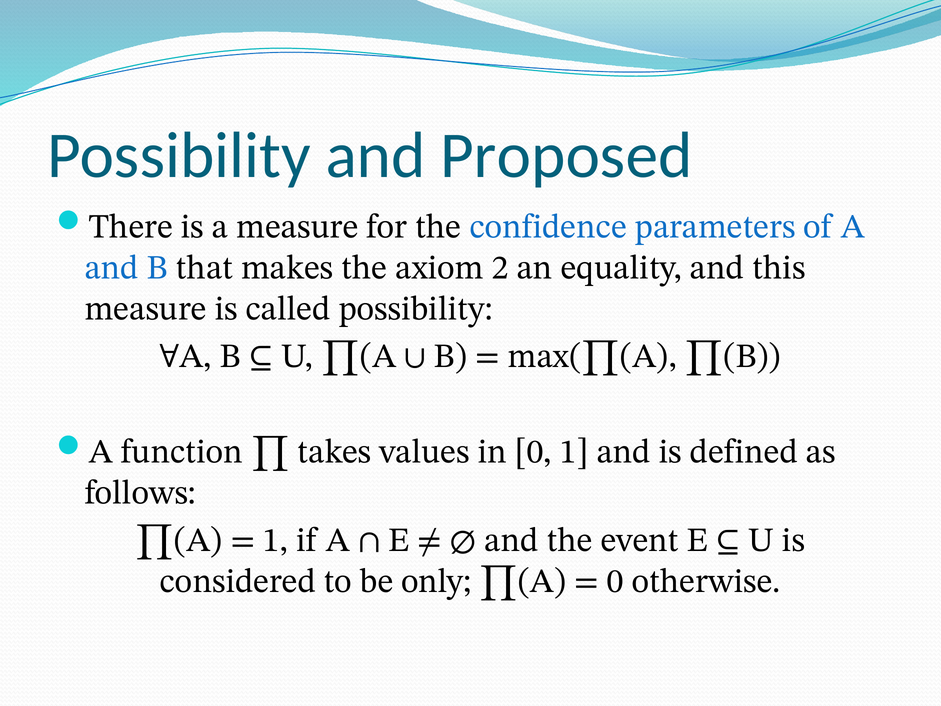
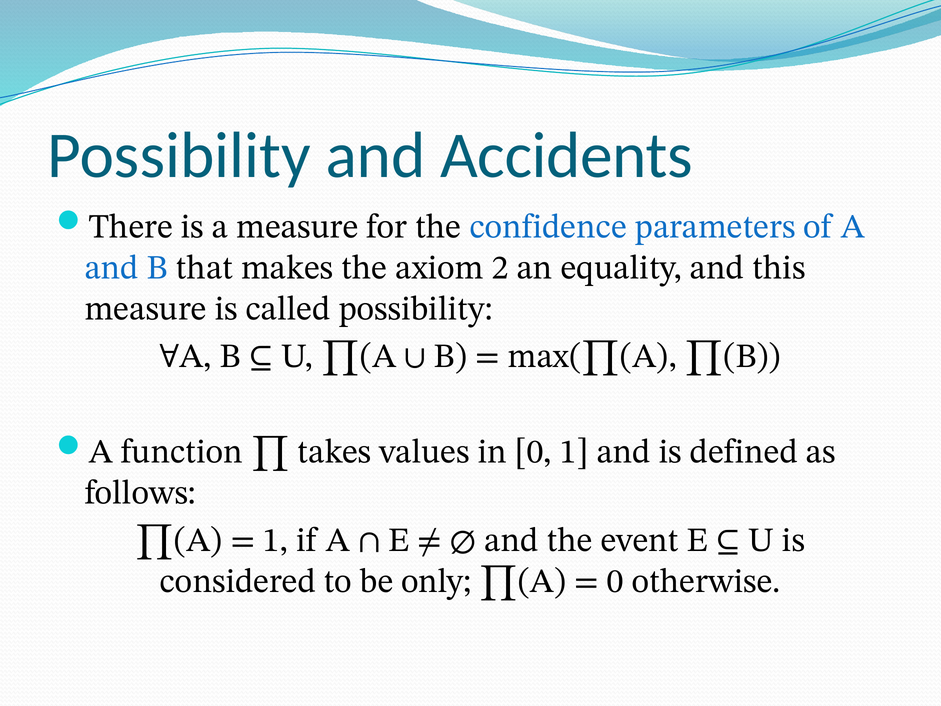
Proposed: Proposed -> Accidents
